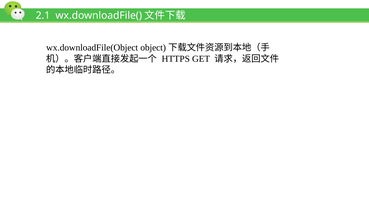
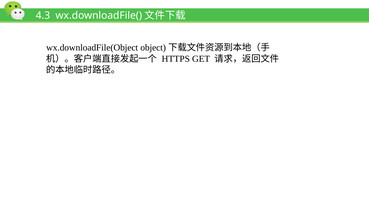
2.1: 2.1 -> 4.3
